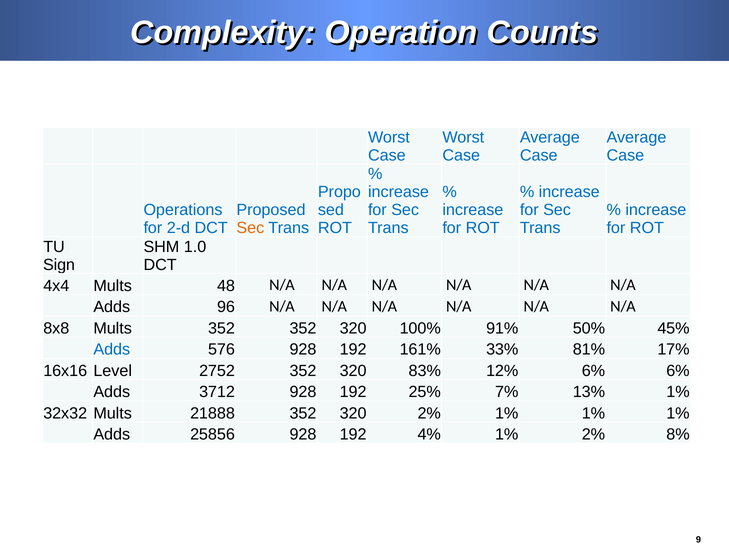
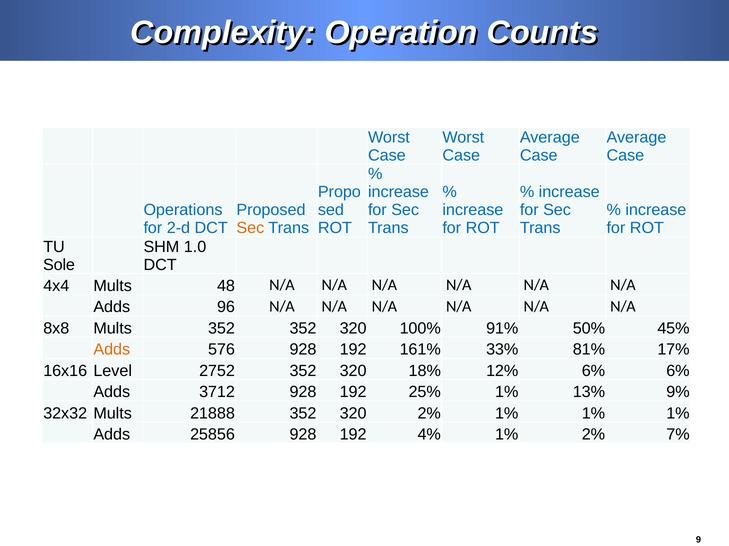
Sign: Sign -> Sole
Adds at (112, 350) colour: blue -> orange
83%: 83% -> 18%
25% 7%: 7% -> 1%
13% 1%: 1% -> 9%
8%: 8% -> 7%
